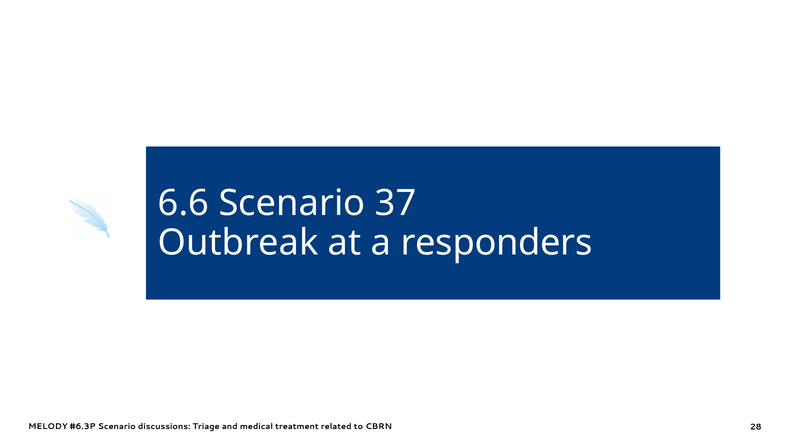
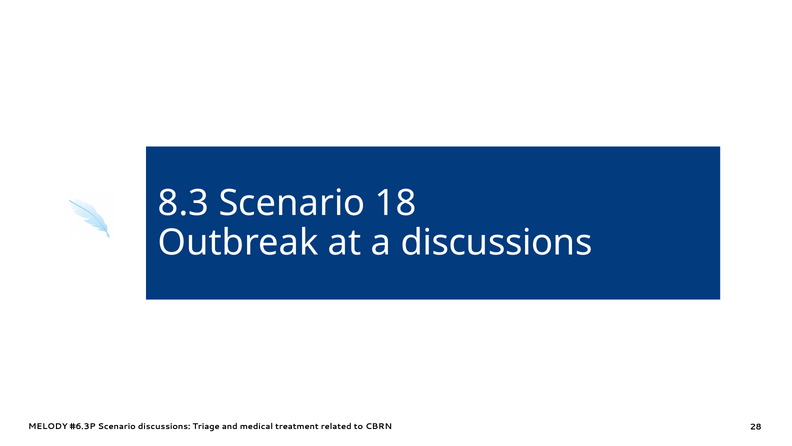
6.6: 6.6 -> 8.3
37: 37 -> 18
a responders: responders -> discussions
